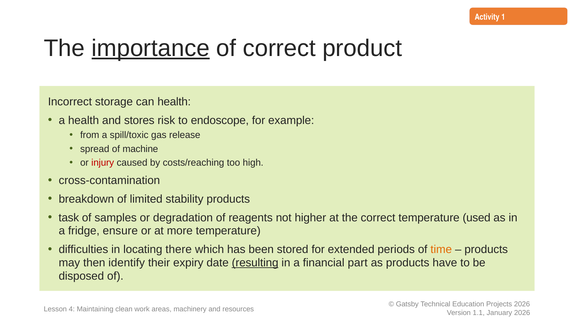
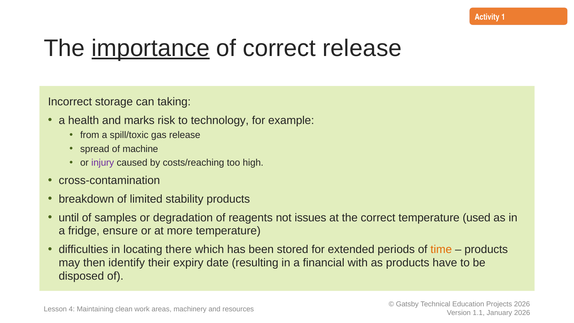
correct product: product -> release
can health: health -> taking
stores: stores -> marks
endoscope: endoscope -> technology
injury colour: red -> purple
task: task -> until
higher: higher -> issues
resulting underline: present -> none
part: part -> with
